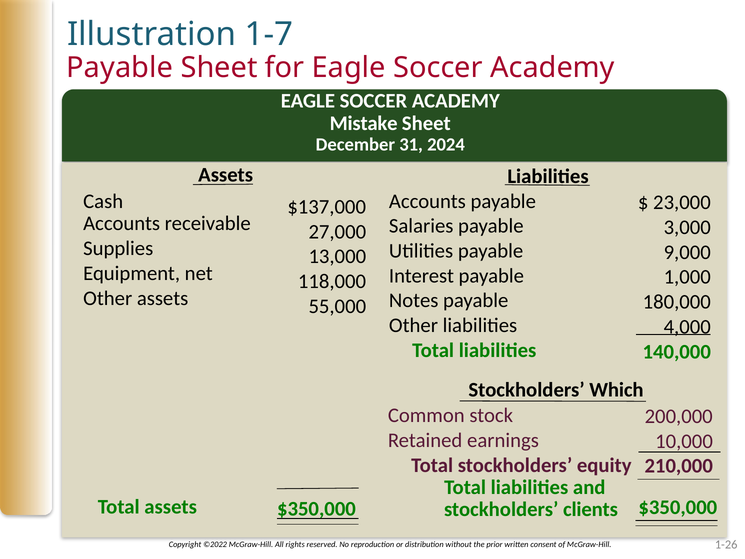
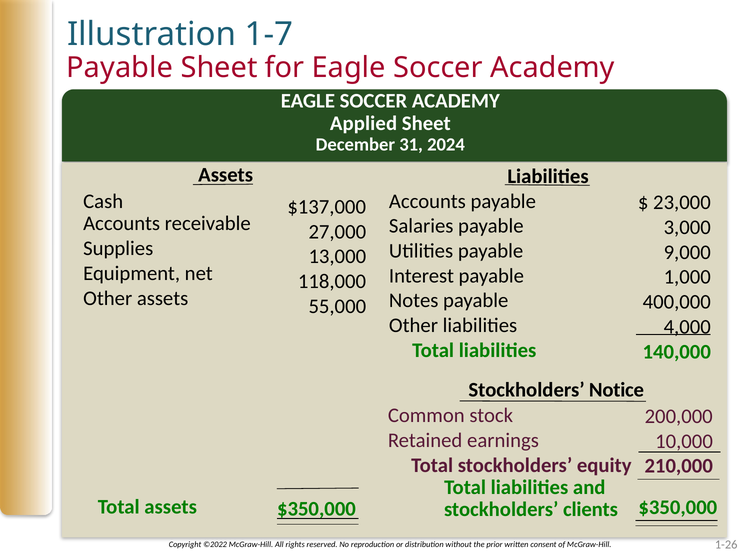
Mistake: Mistake -> Applied
180,000: 180,000 -> 400,000
Which: Which -> Notice
